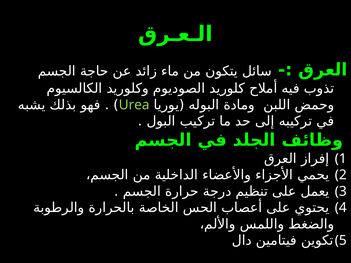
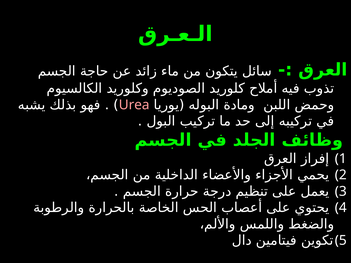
Urea colour: light green -> pink
